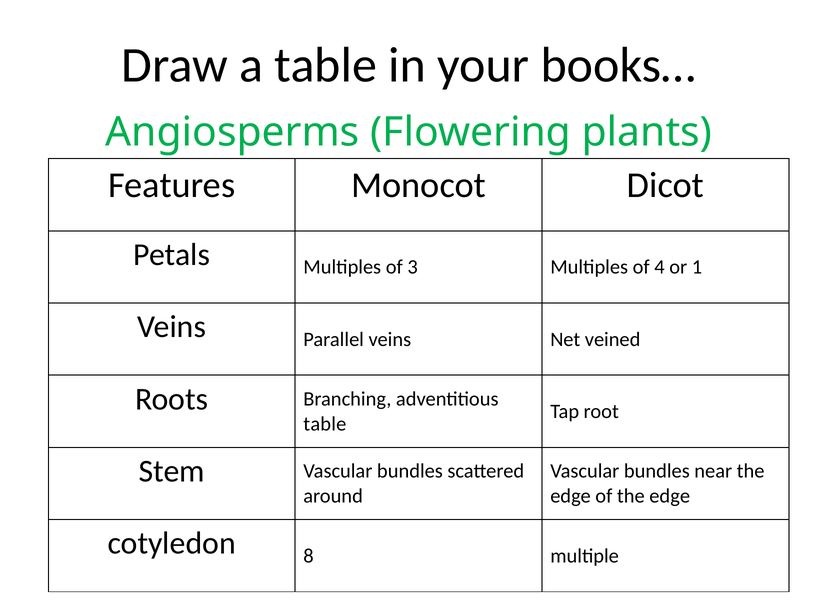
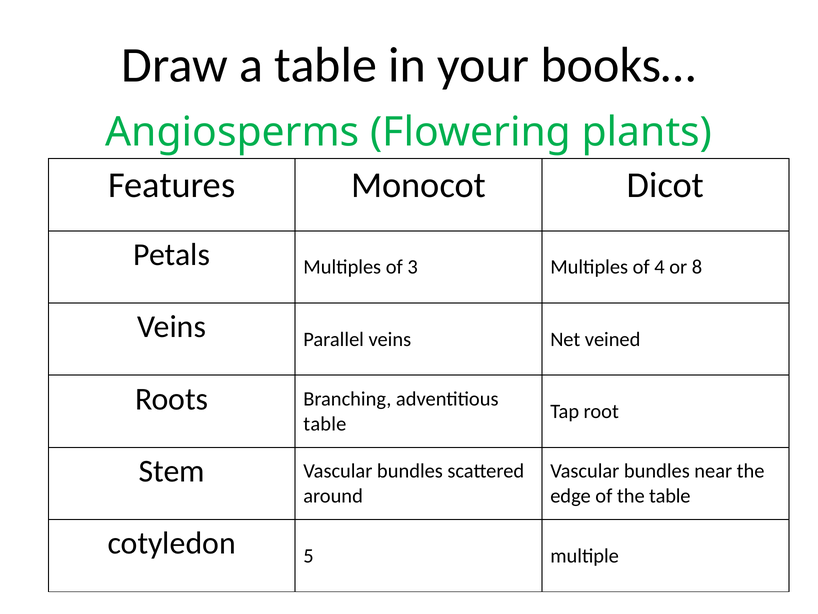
1: 1 -> 8
of the edge: edge -> table
8: 8 -> 5
